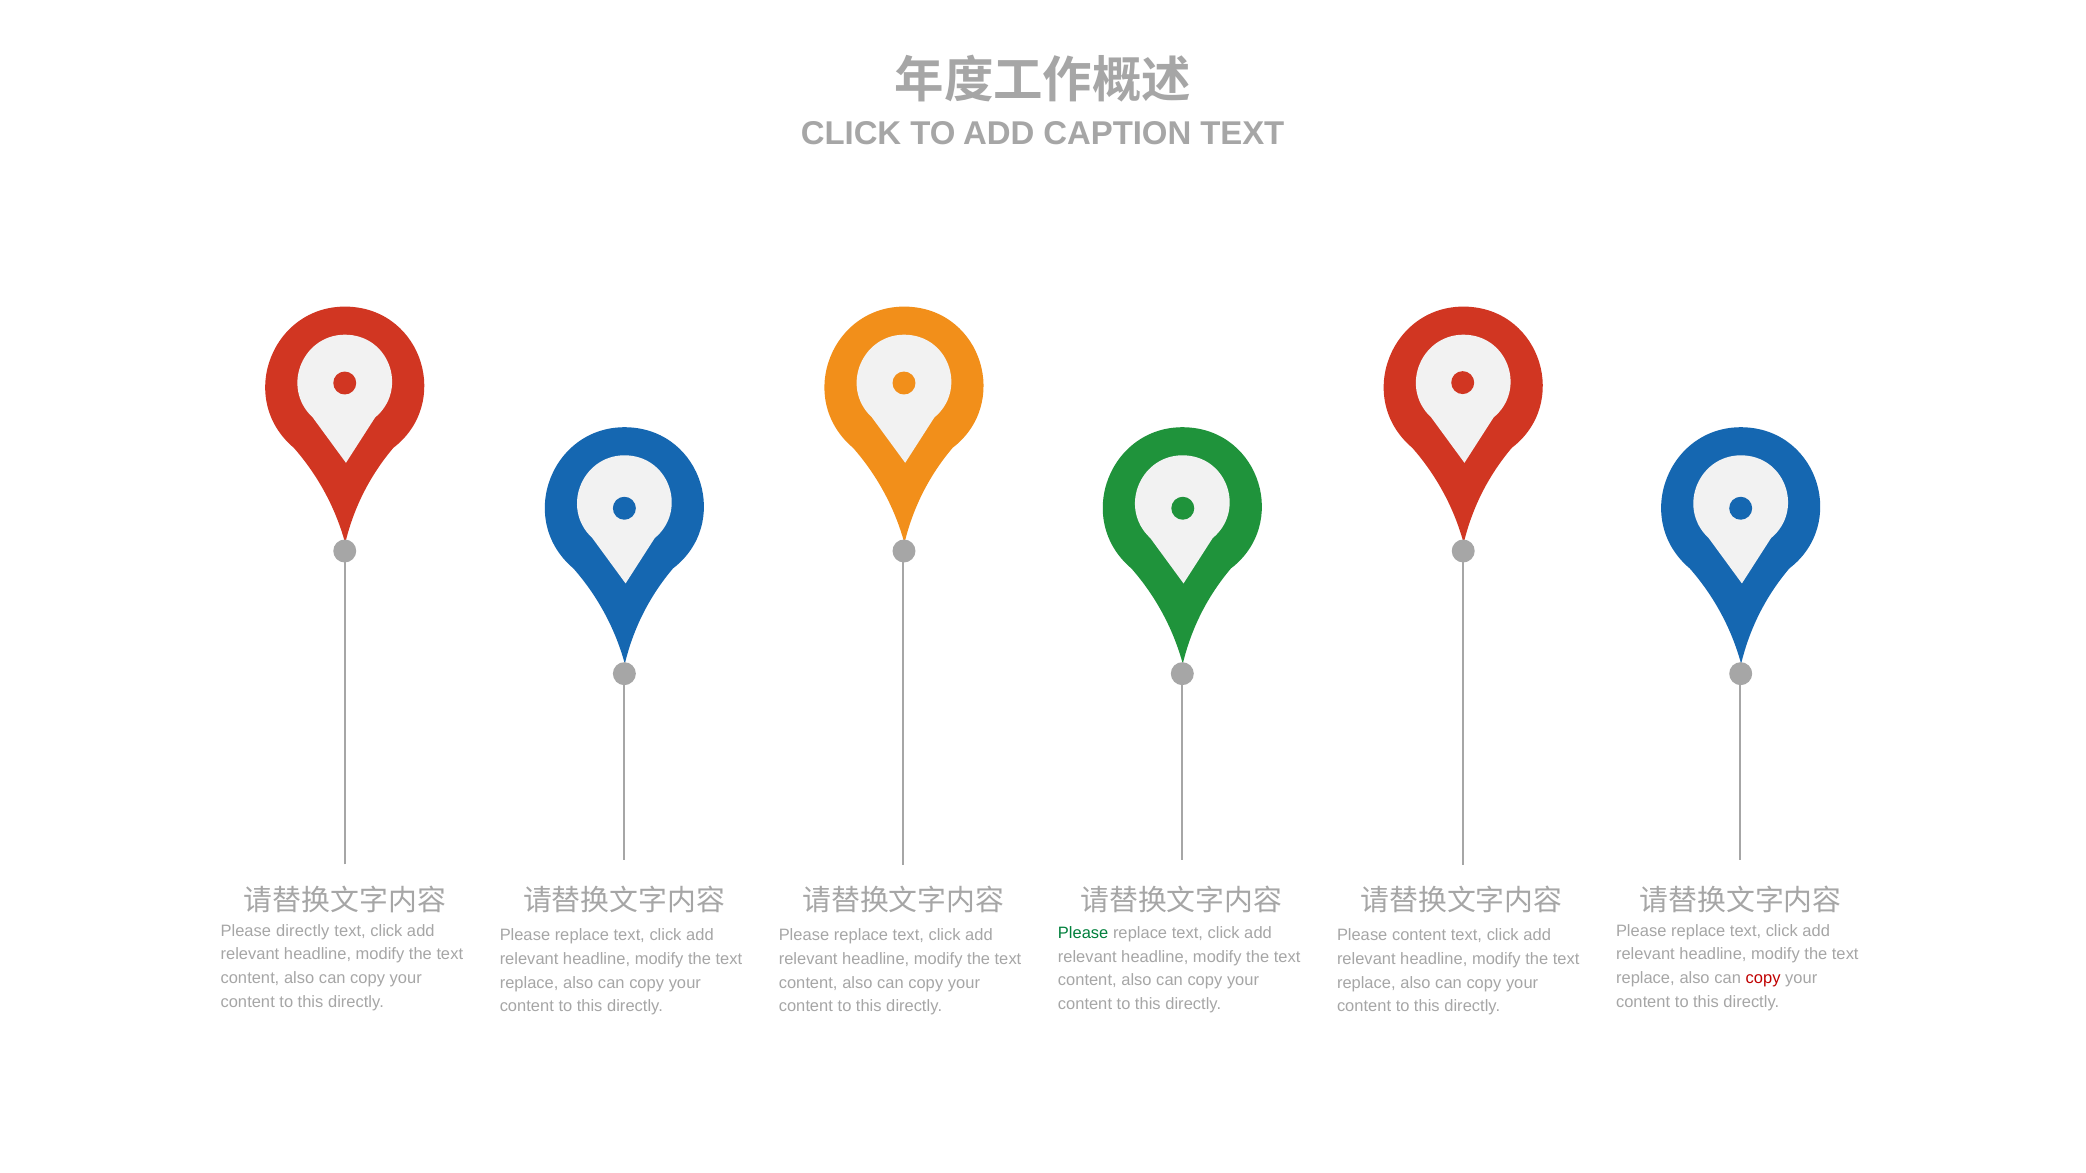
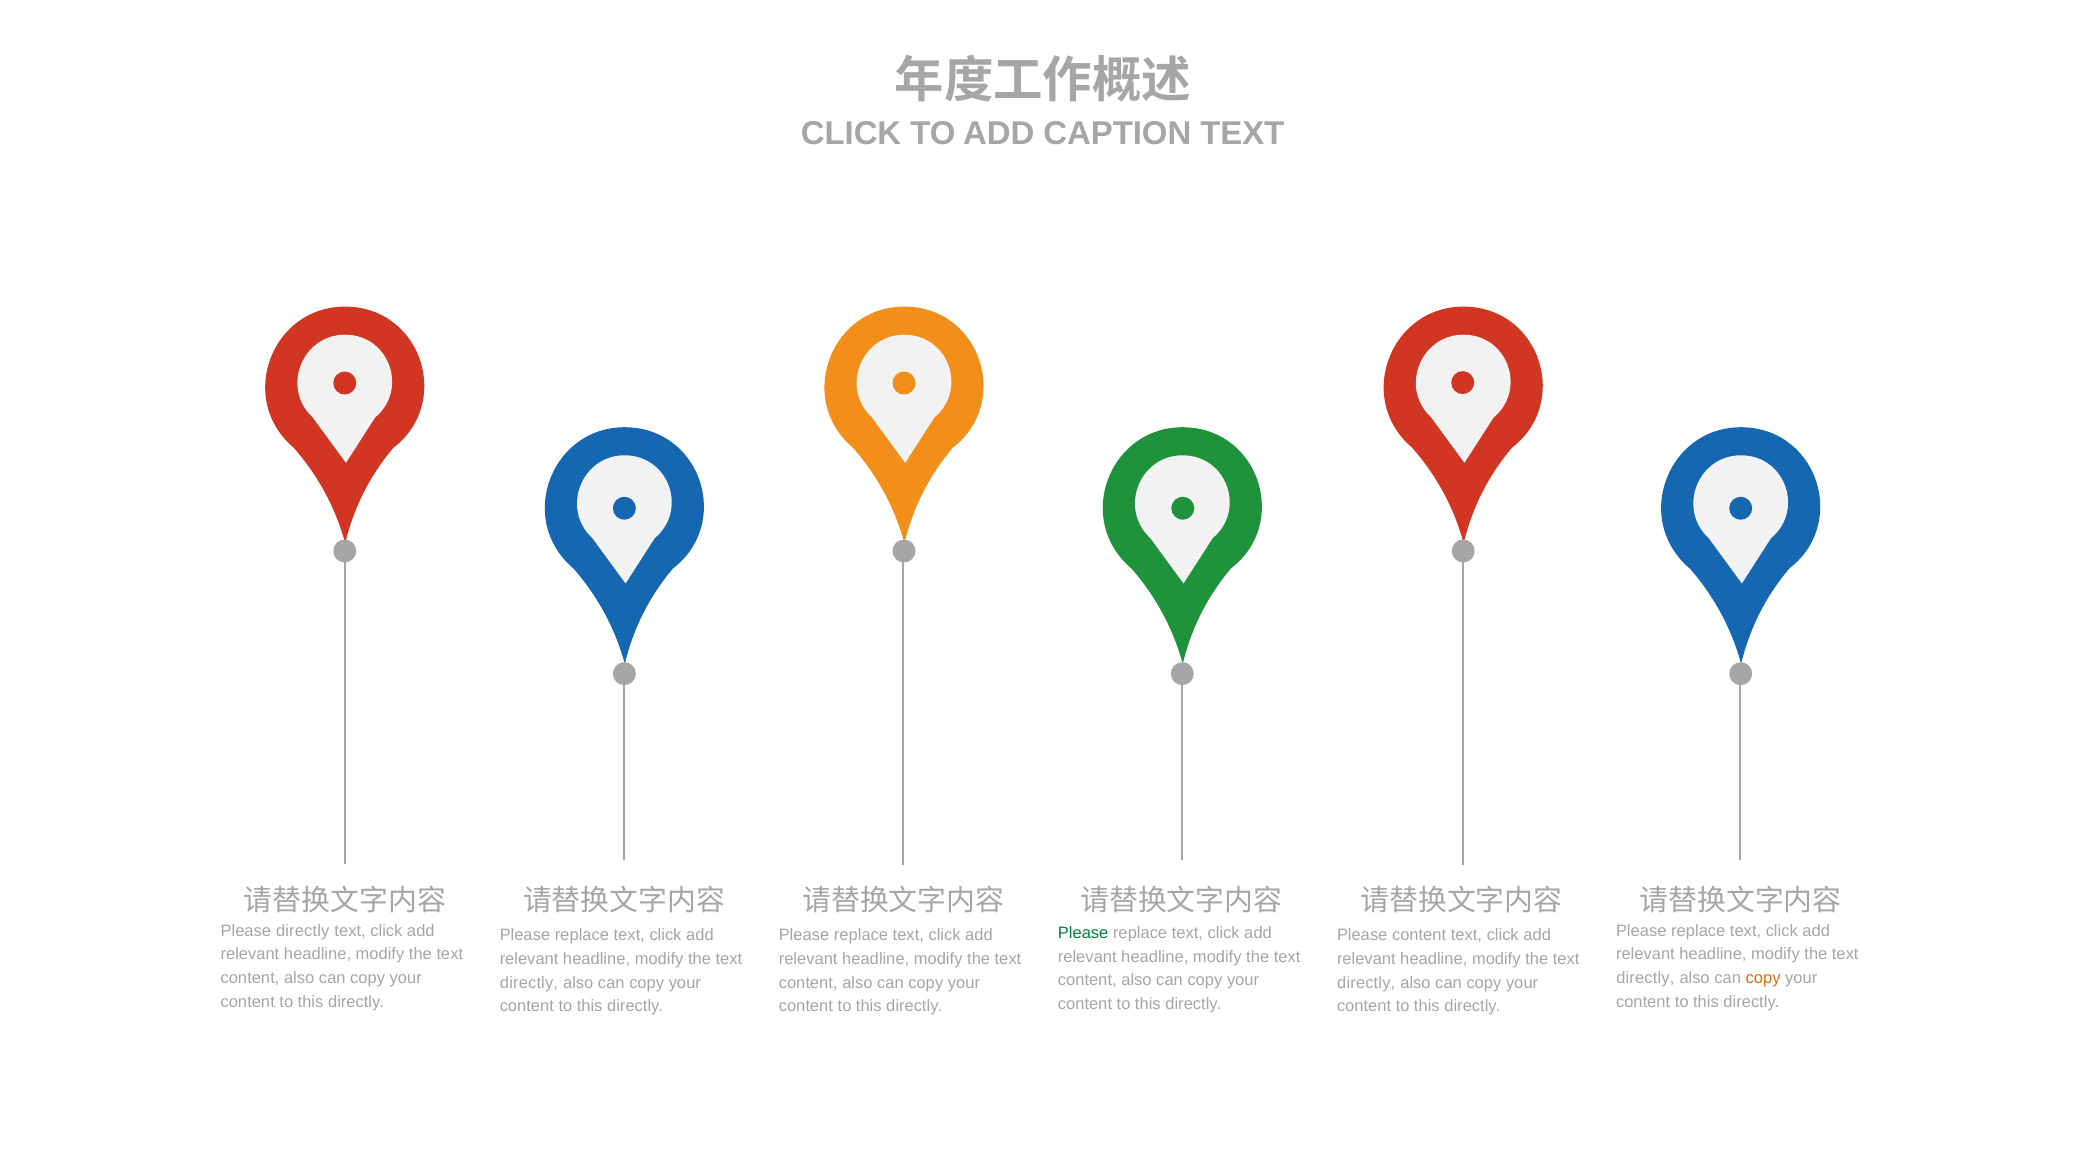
replace at (1645, 978): replace -> directly
copy at (1763, 978) colour: red -> orange
replace at (529, 983): replace -> directly
replace at (1366, 983): replace -> directly
